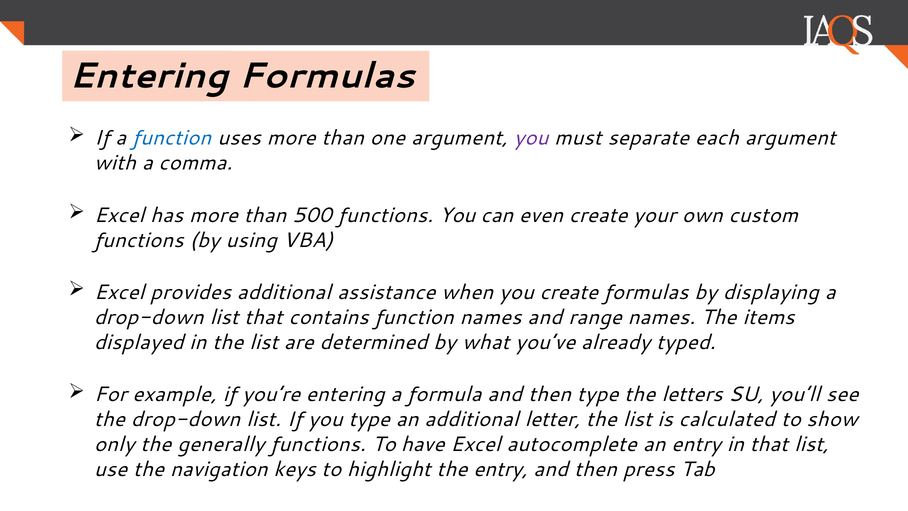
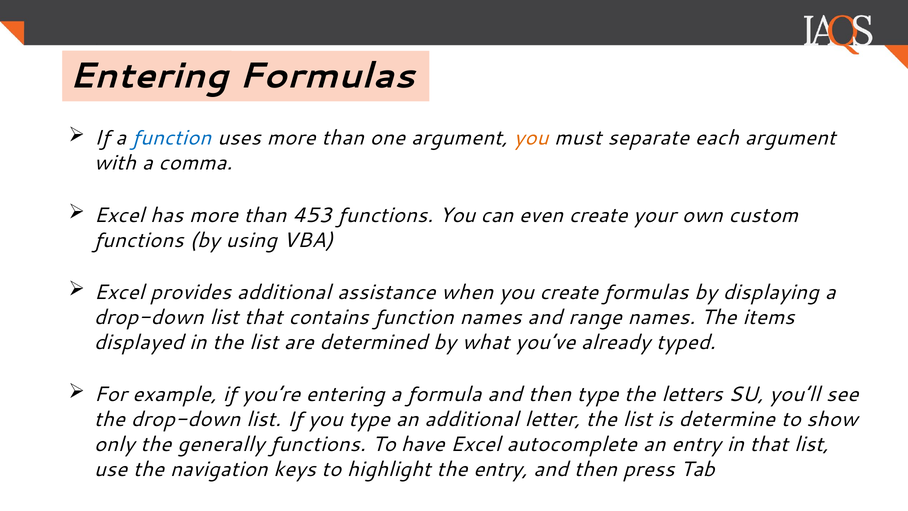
you at (531, 138) colour: purple -> orange
500: 500 -> 453
calculated: calculated -> determine
